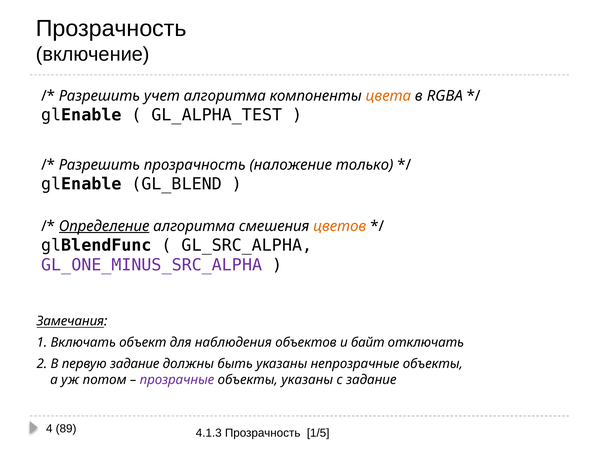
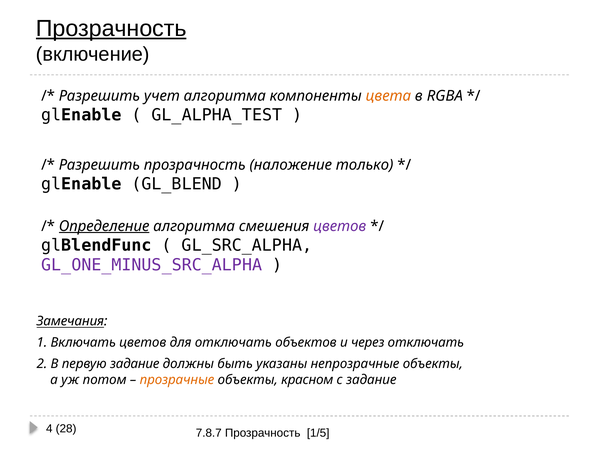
Прозрачность at (111, 29) underline: none -> present
цветов at (340, 226) colour: orange -> purple
Включать объект: объект -> цветов
для наблюдения: наблюдения -> отключать
байт: байт -> через
прозрачные colour: purple -> orange
объекты указаны: указаны -> красном
89: 89 -> 28
4.1.3: 4.1.3 -> 7.8.7
